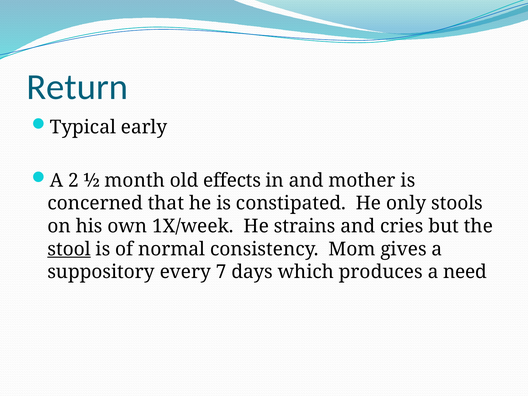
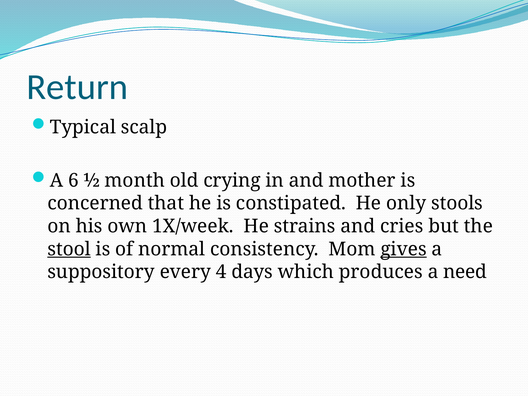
early: early -> scalp
2: 2 -> 6
effects: effects -> crying
gives underline: none -> present
7: 7 -> 4
